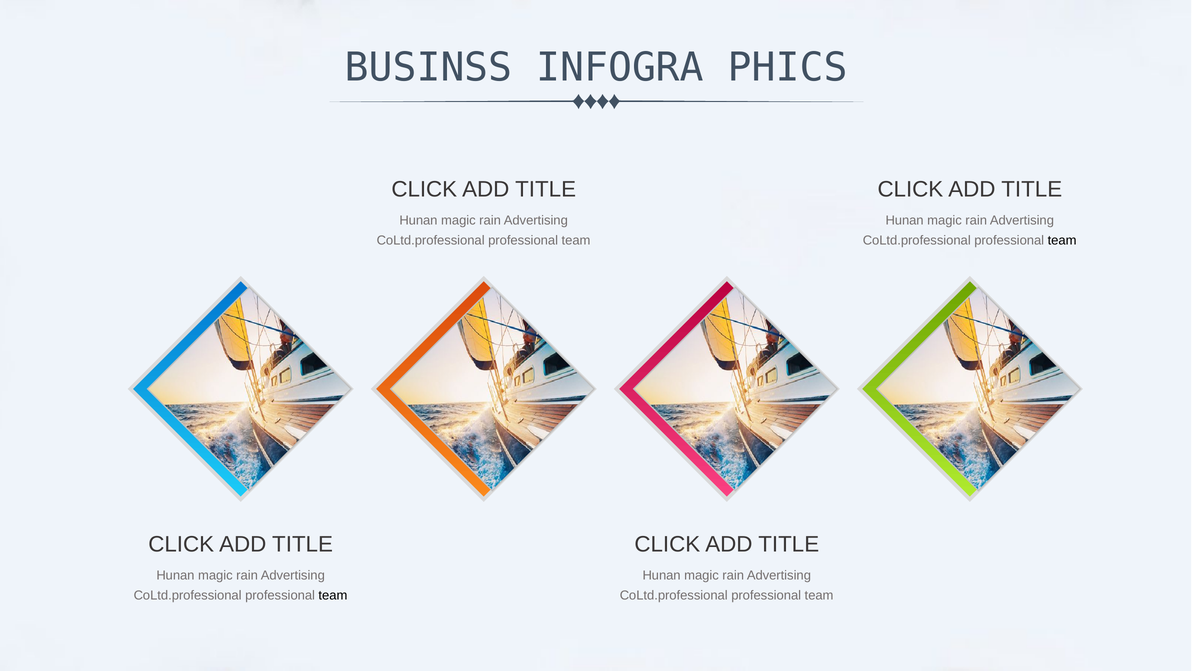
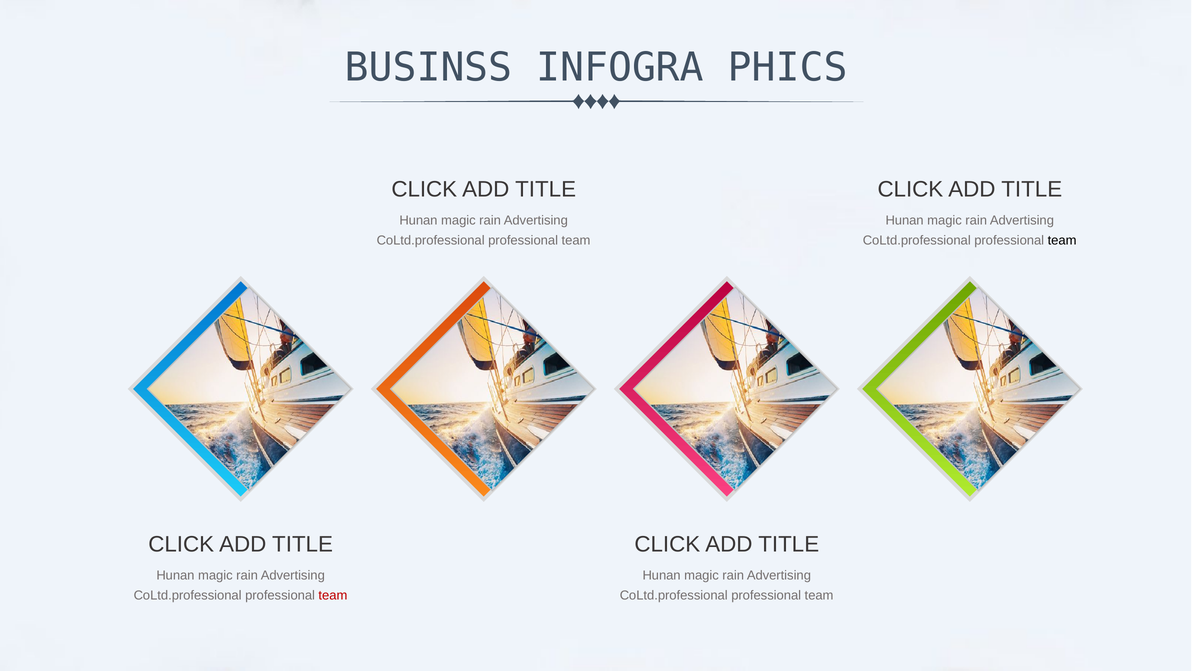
team at (333, 596) colour: black -> red
